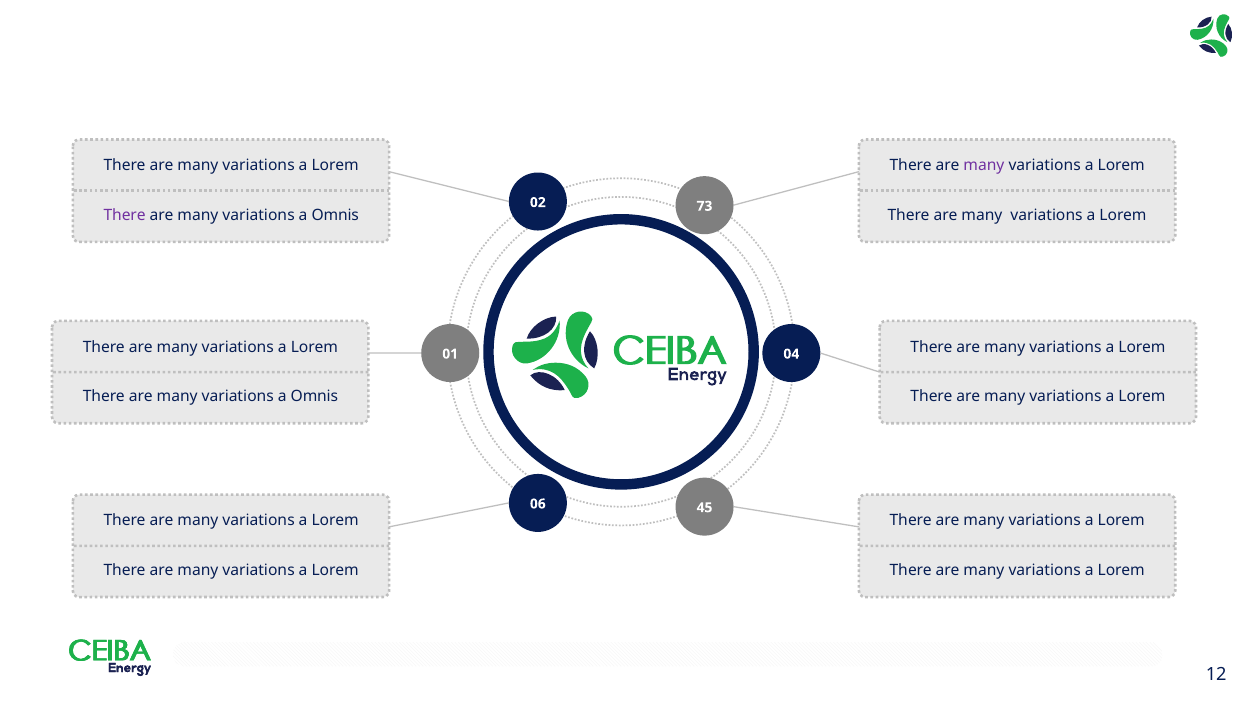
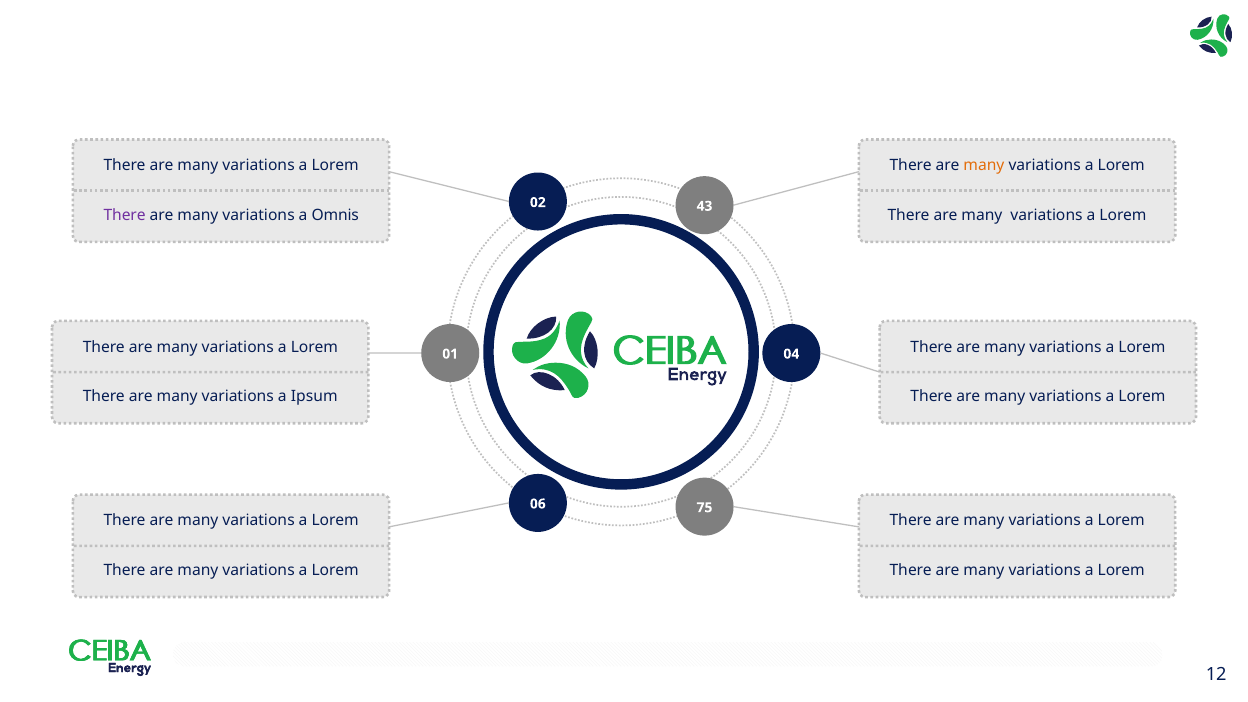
many at (984, 166) colour: purple -> orange
73: 73 -> 43
Omnis at (314, 397): Omnis -> Ipsum
45: 45 -> 75
